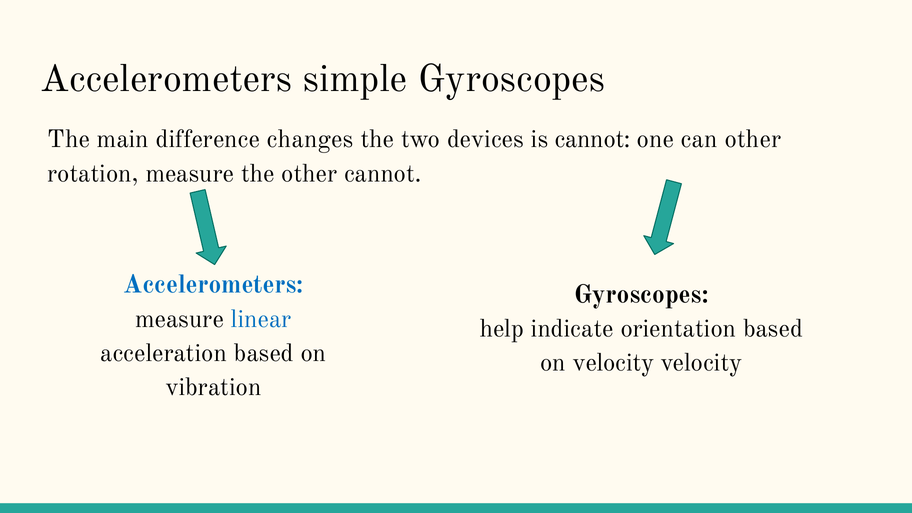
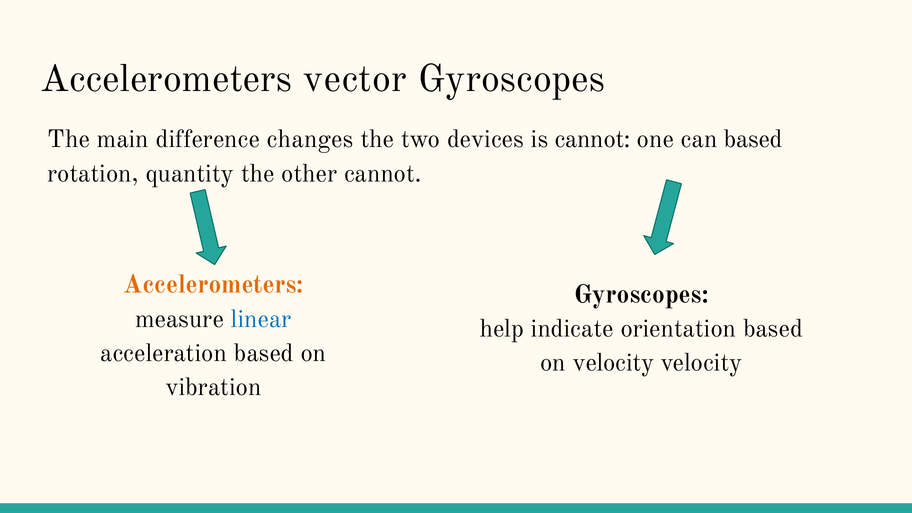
simple: simple -> vector
can other: other -> based
rotation measure: measure -> quantity
Accelerometers at (213, 285) colour: blue -> orange
